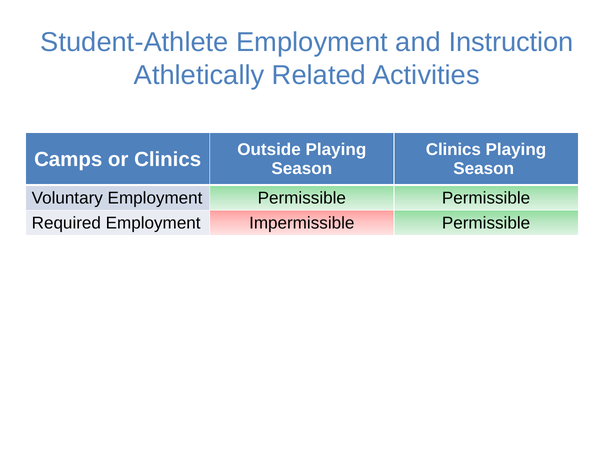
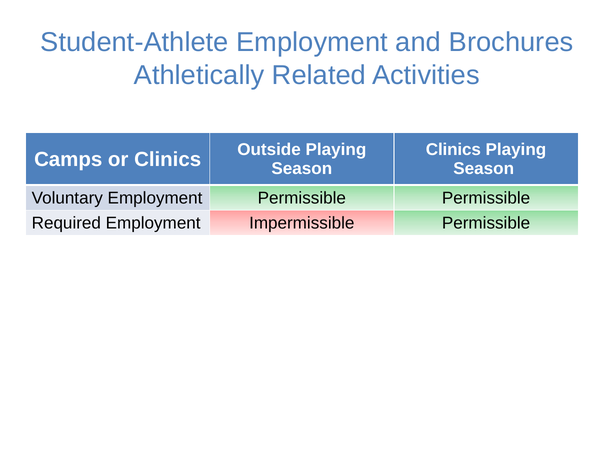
Instruction: Instruction -> Brochures
